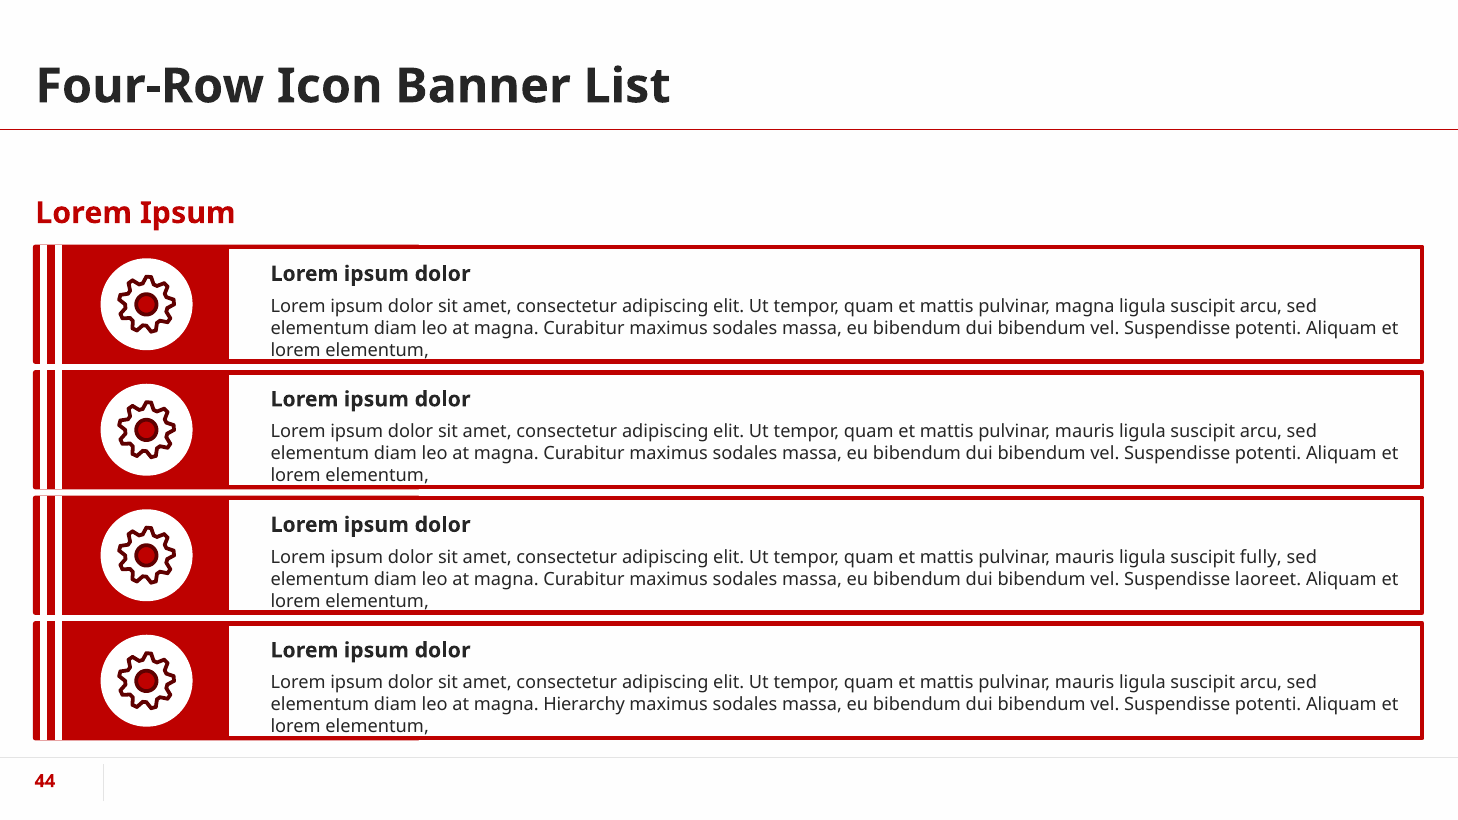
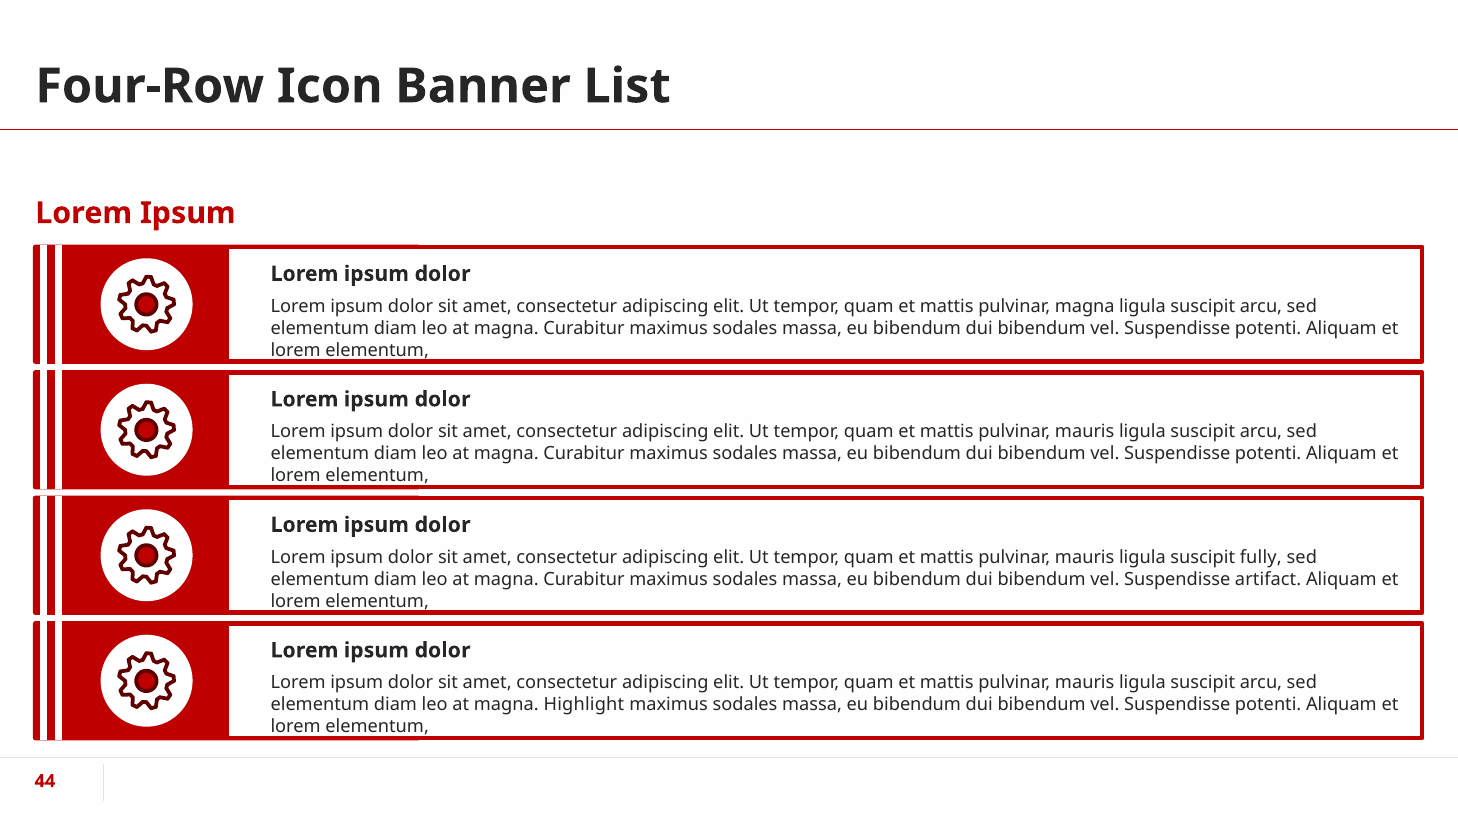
laoreet: laoreet -> artifact
Hierarchy: Hierarchy -> Highlight
